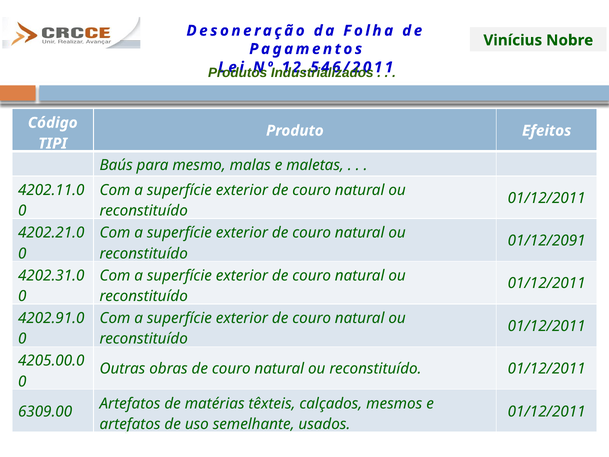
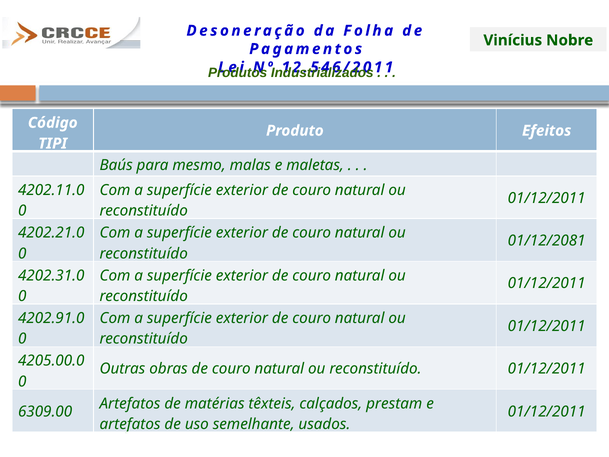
01/12/2091: 01/12/2091 -> 01/12/2081
mesmos: mesmos -> prestam
